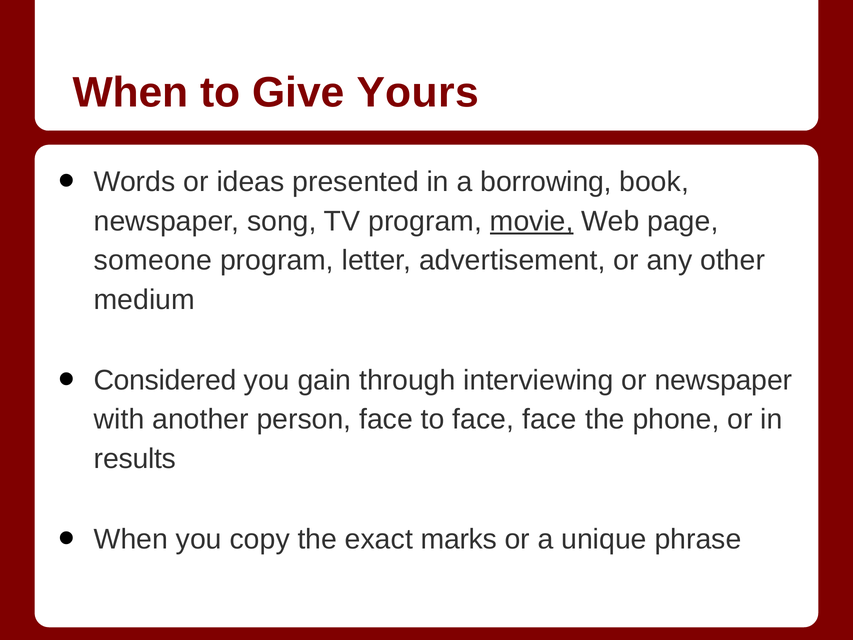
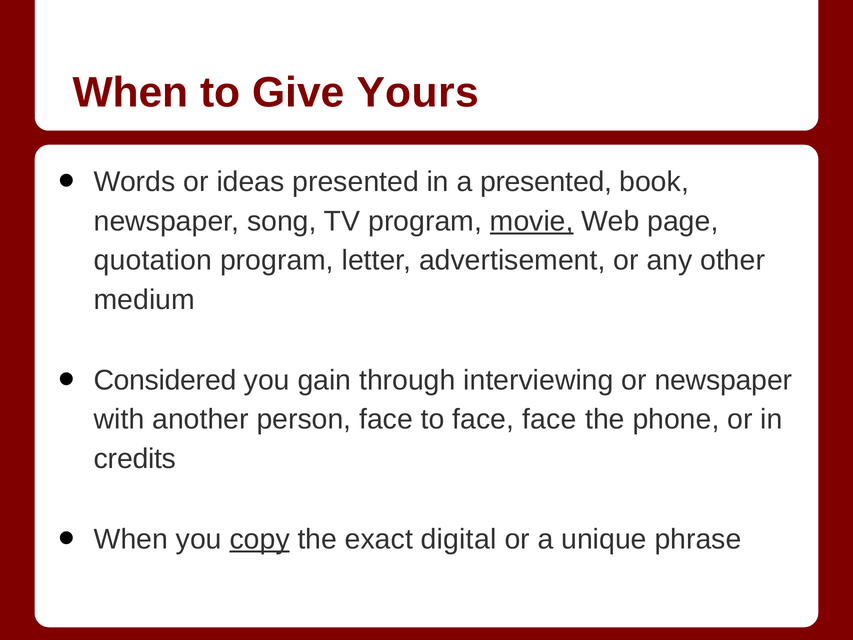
a borrowing: borrowing -> presented
someone: someone -> quotation
results: results -> credits
copy underline: none -> present
marks: marks -> digital
